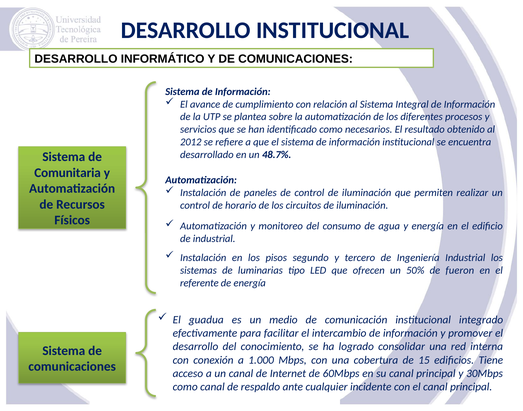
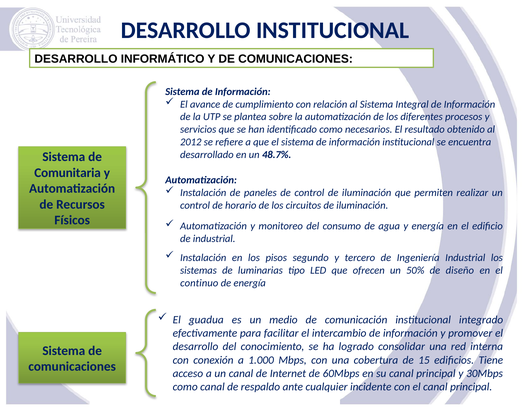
fueron: fueron -> diseño
referente: referente -> continuo
